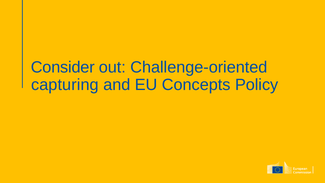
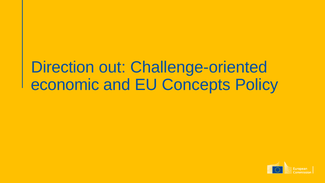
Consider: Consider -> Direction
capturing: capturing -> economic
